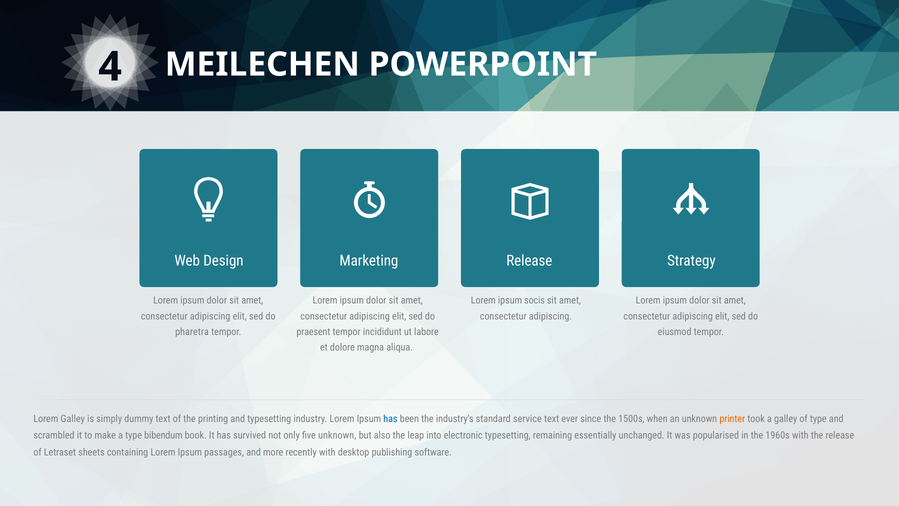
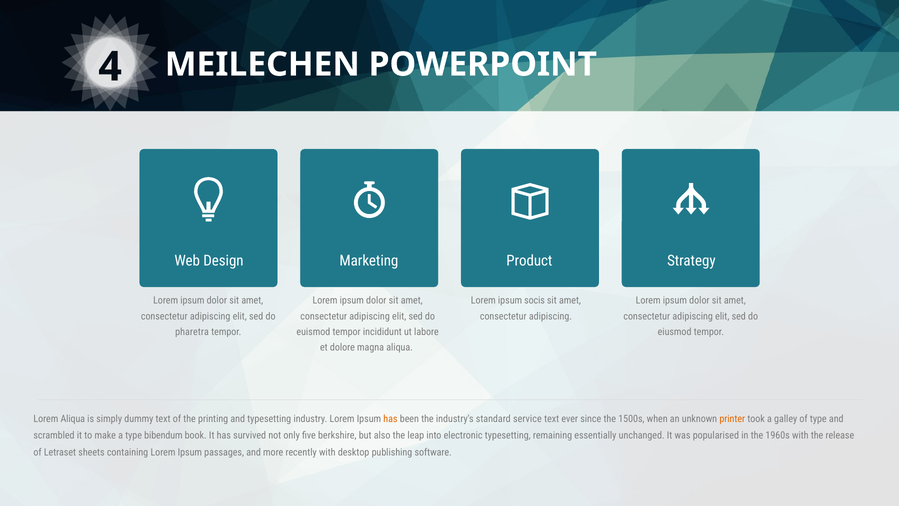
Release at (529, 260): Release -> Product
praesent: praesent -> euismod
Lorem Galley: Galley -> Aliqua
has at (390, 418) colour: blue -> orange
five unknown: unknown -> berkshire
